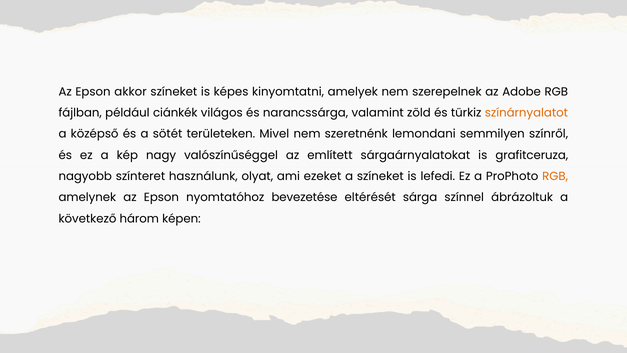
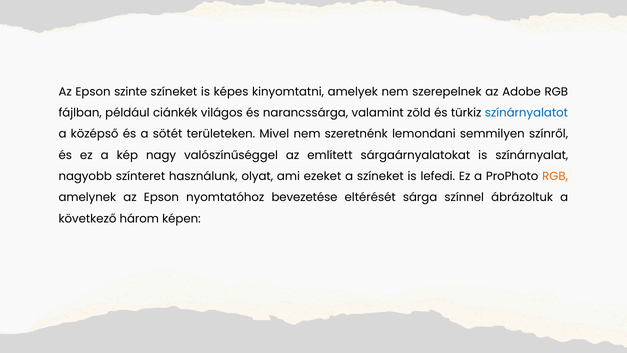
akkor: akkor -> szinte
színárnyalatot colour: orange -> blue
grafitceruza: grafitceruza -> színárnyalat
